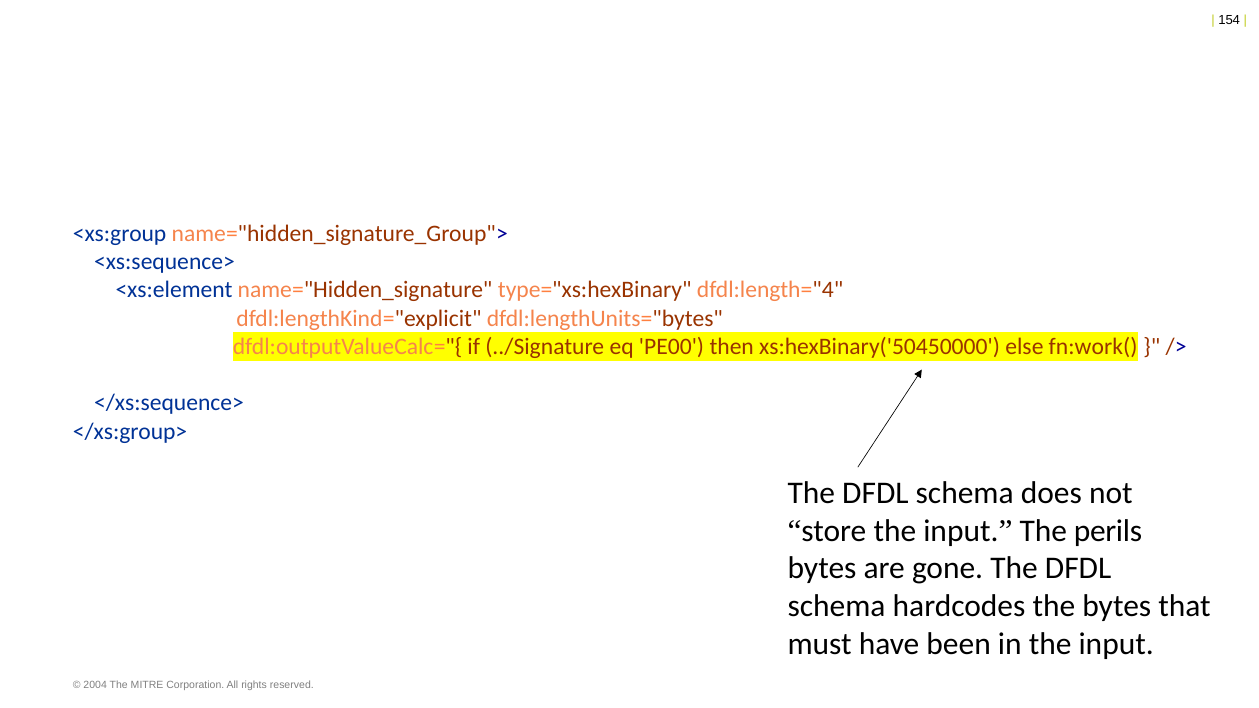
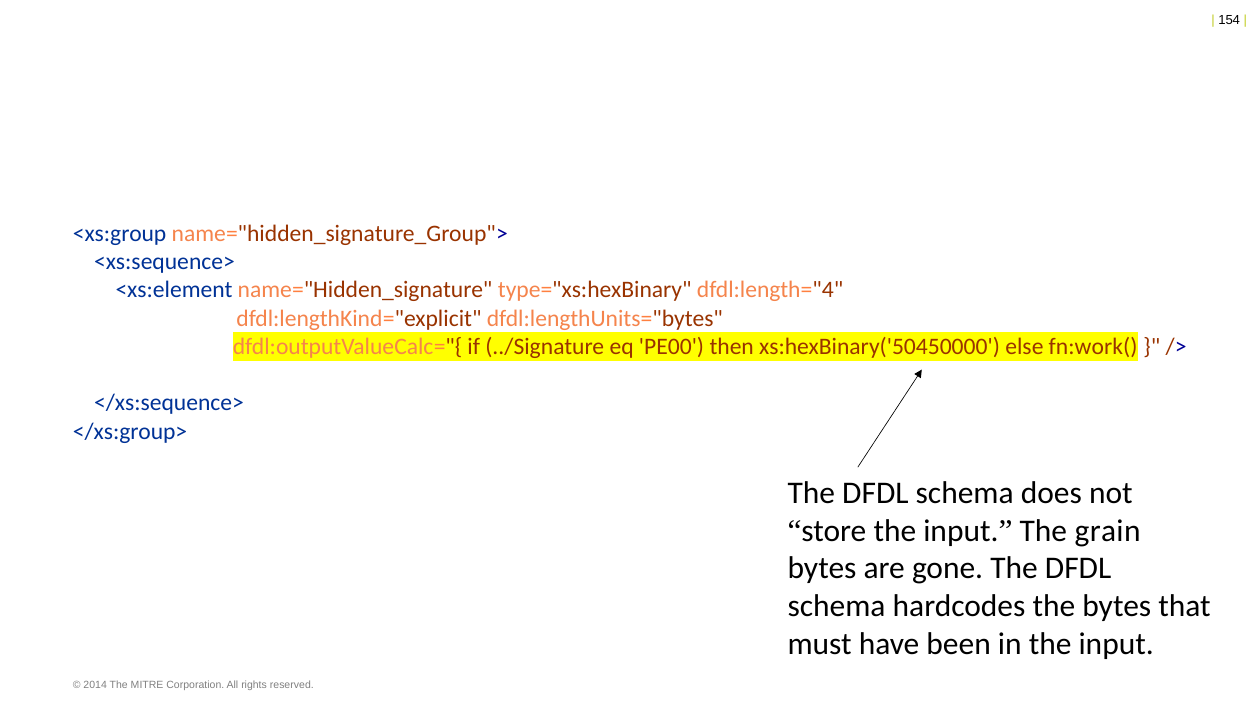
perils: perils -> grain
2004: 2004 -> 2014
